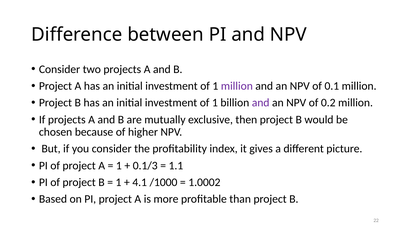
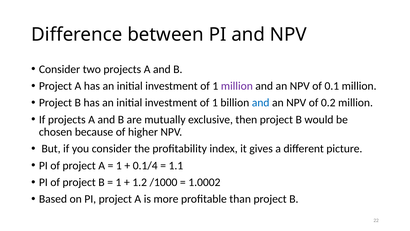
and at (261, 103) colour: purple -> blue
0.1/3: 0.1/3 -> 0.1/4
4.1: 4.1 -> 1.2
